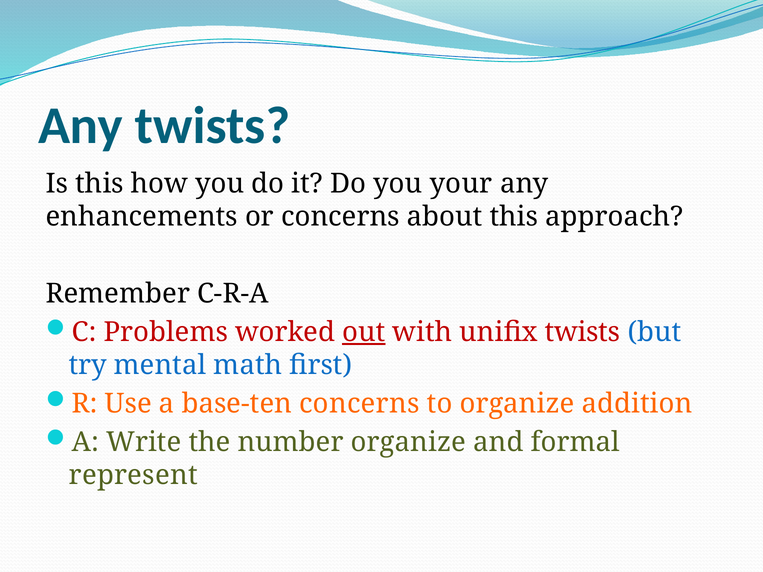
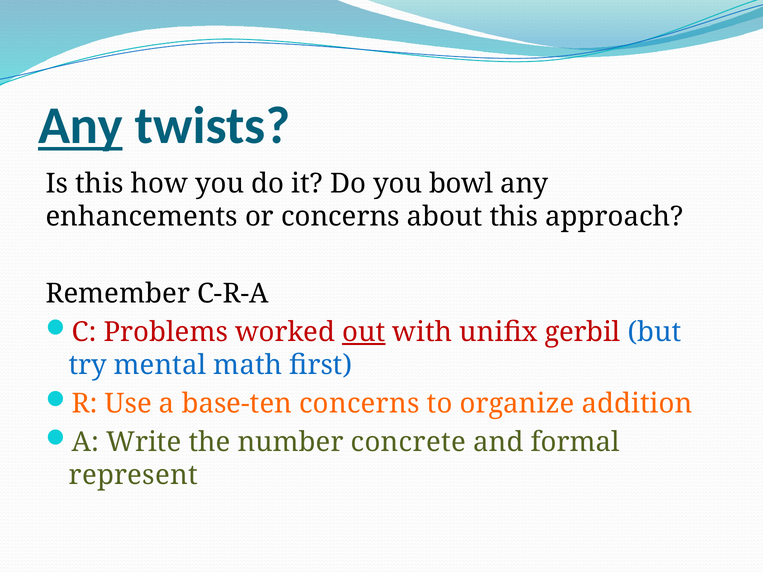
Any at (81, 126) underline: none -> present
your: your -> bowl
unifix twists: twists -> gerbil
number organize: organize -> concrete
